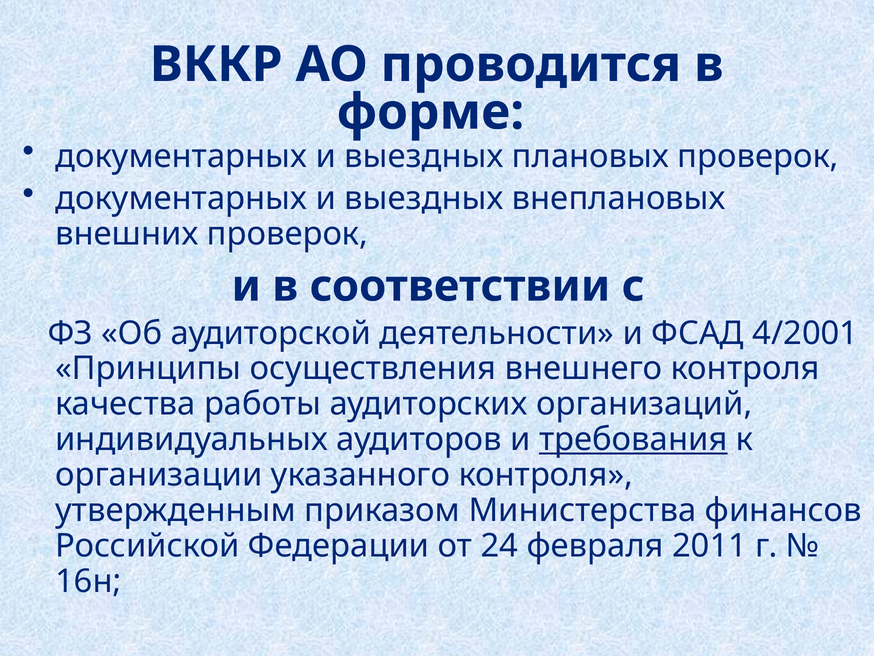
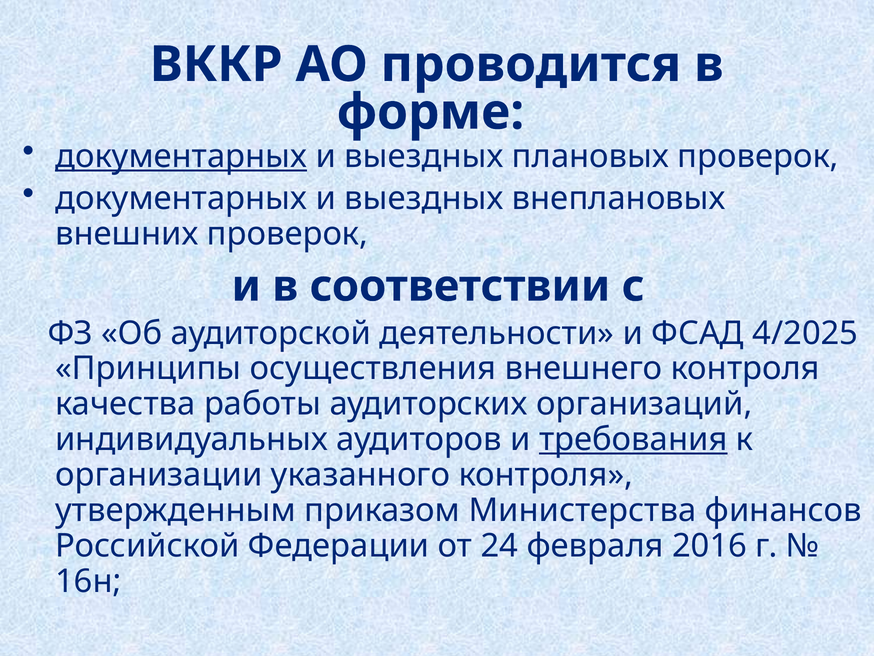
документарных at (181, 156) underline: none -> present
4/2001: 4/2001 -> 4/2025
2011: 2011 -> 2016
